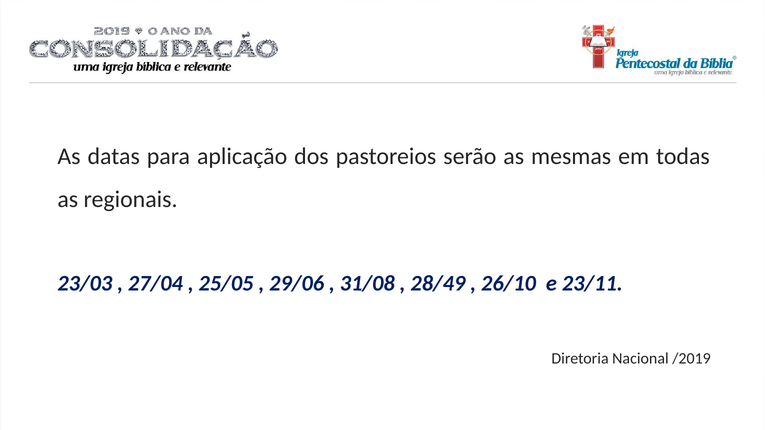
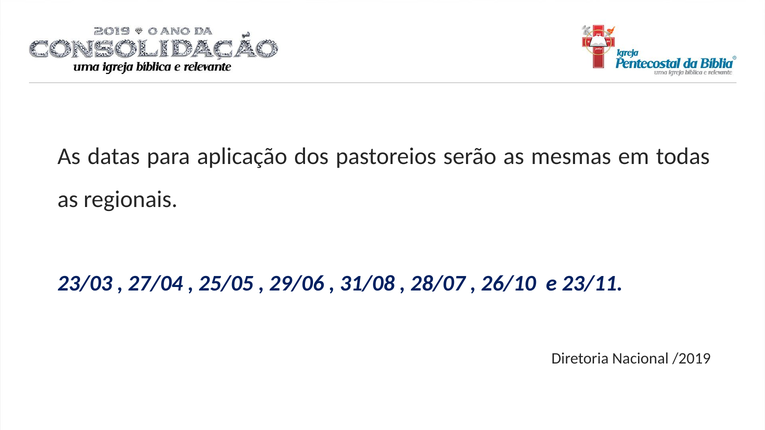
28/49: 28/49 -> 28/07
